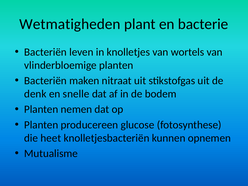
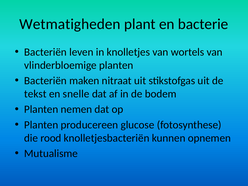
denk: denk -> tekst
heet: heet -> rood
